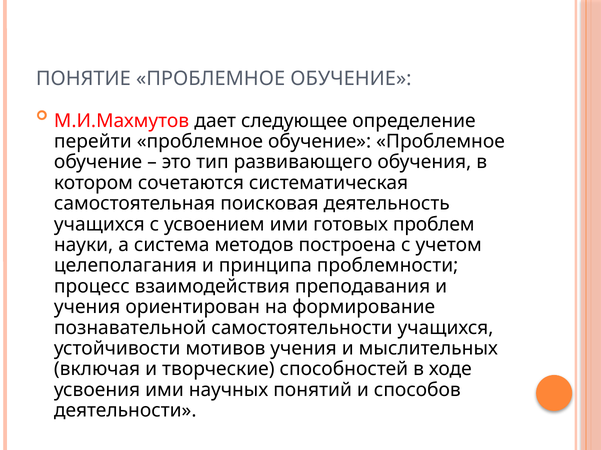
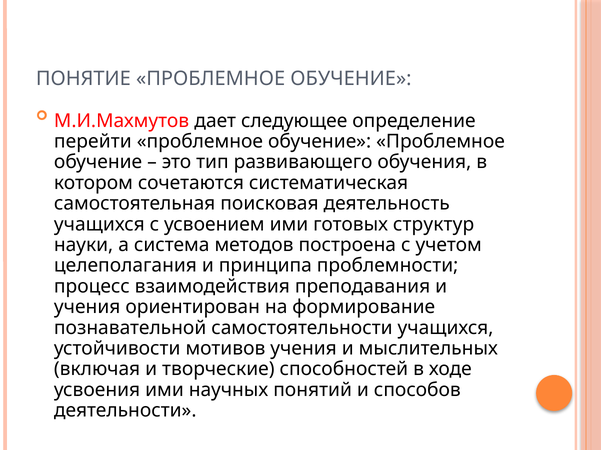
проблем: проблем -> структур
